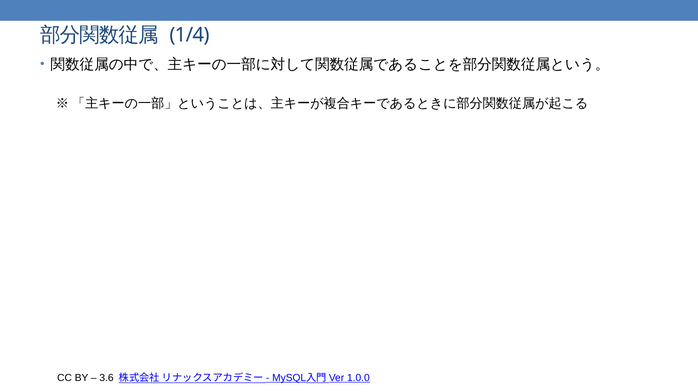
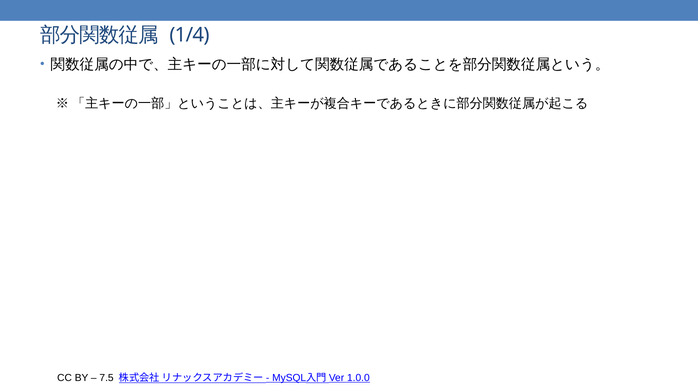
3.6: 3.6 -> 7.5
